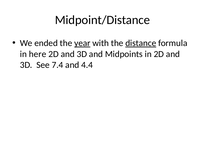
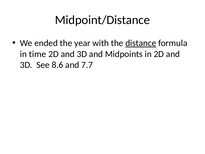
year underline: present -> none
here: here -> time
7.4: 7.4 -> 8.6
4.4: 4.4 -> 7.7
